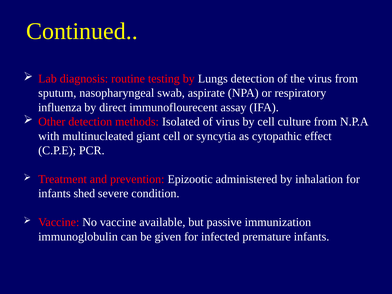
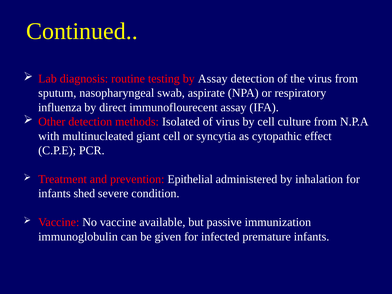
by Lungs: Lungs -> Assay
Epizootic: Epizootic -> Epithelial
